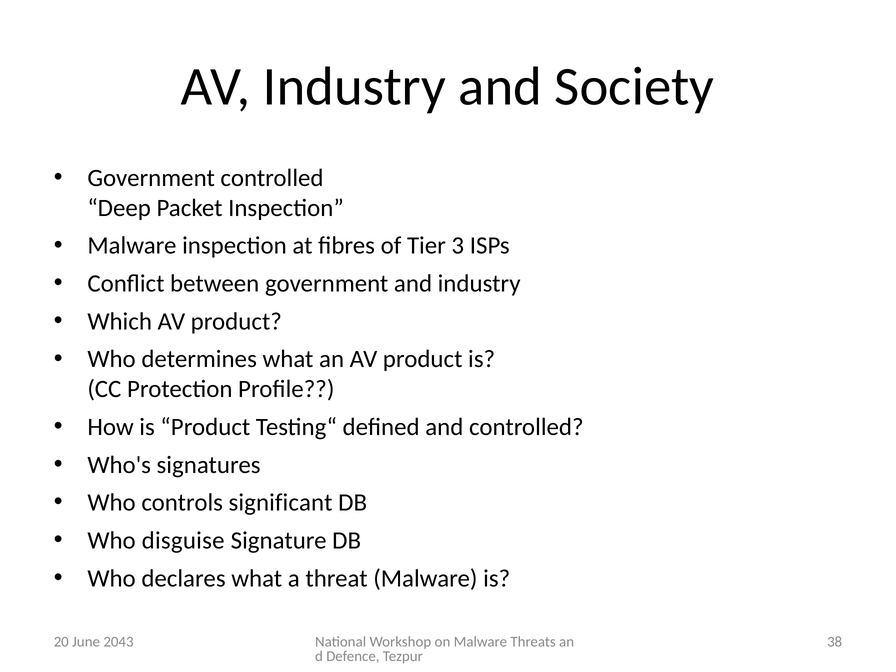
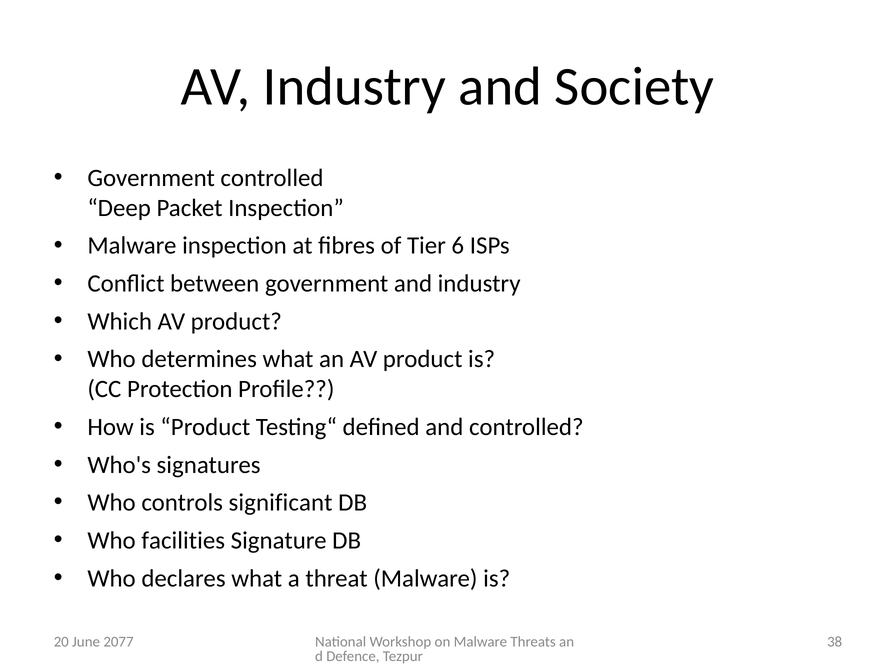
3: 3 -> 6
disguise: disguise -> facilities
2043: 2043 -> 2077
